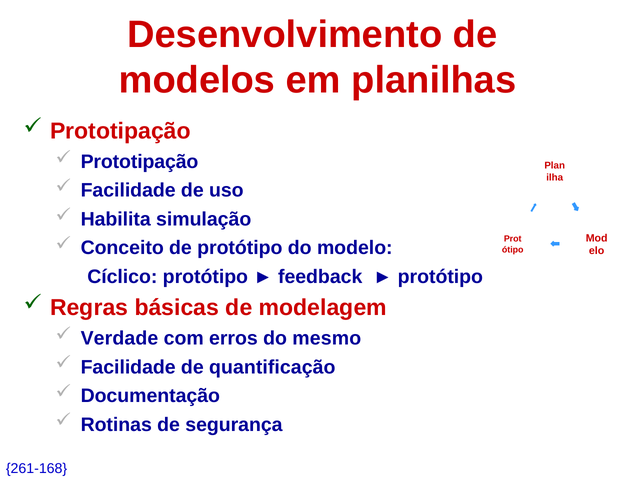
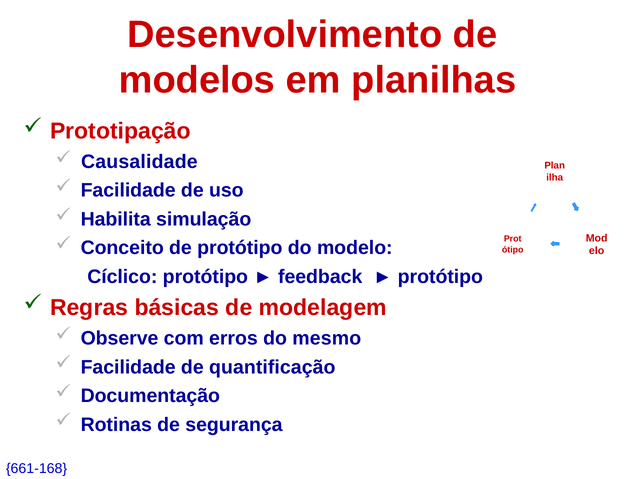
Prototipação at (140, 162): Prototipação -> Causalidade
Verdade: Verdade -> Observe
261-168: 261-168 -> 661-168
